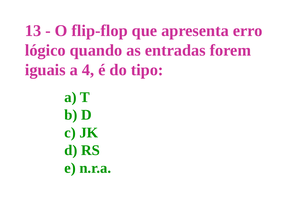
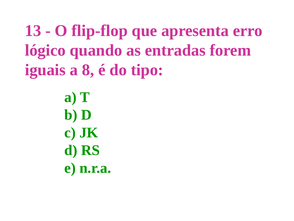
4: 4 -> 8
